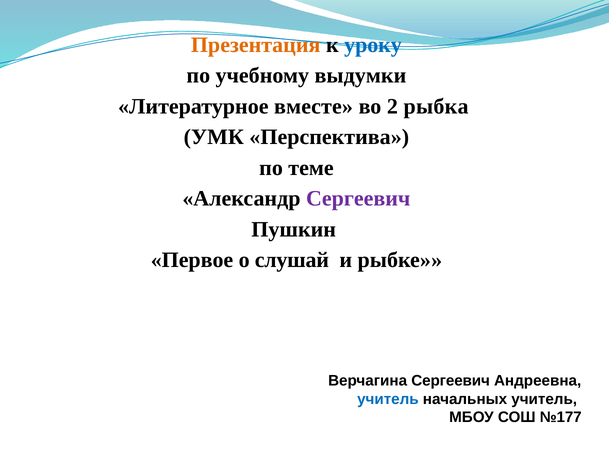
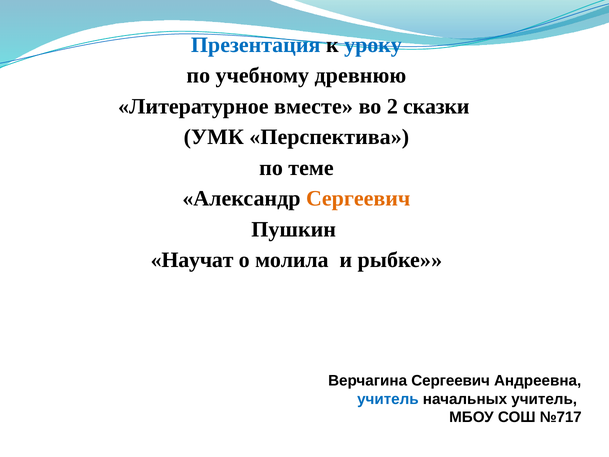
Презентация colour: orange -> blue
выдумки: выдумки -> древнюю
рыбка: рыбка -> сказки
Сергеевич at (358, 199) colour: purple -> orange
Первое: Первое -> Научат
слушай: слушай -> молила
№177: №177 -> №717
